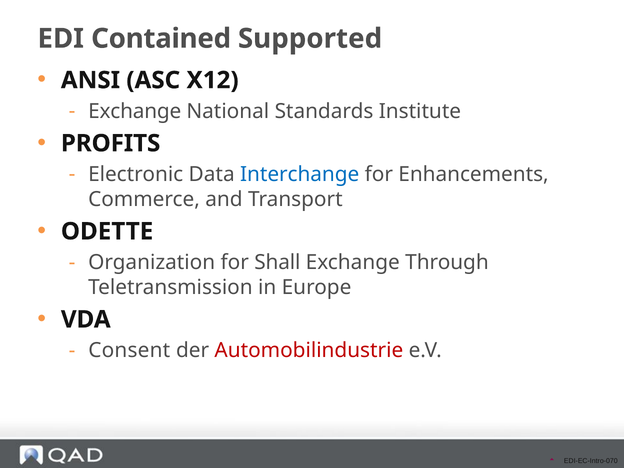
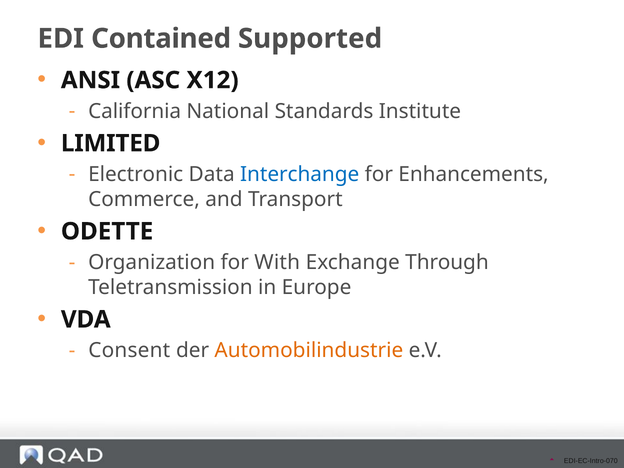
Exchange at (135, 111): Exchange -> California
PROFITS: PROFITS -> LIMITED
Shall: Shall -> With
Automobilindustrie colour: red -> orange
